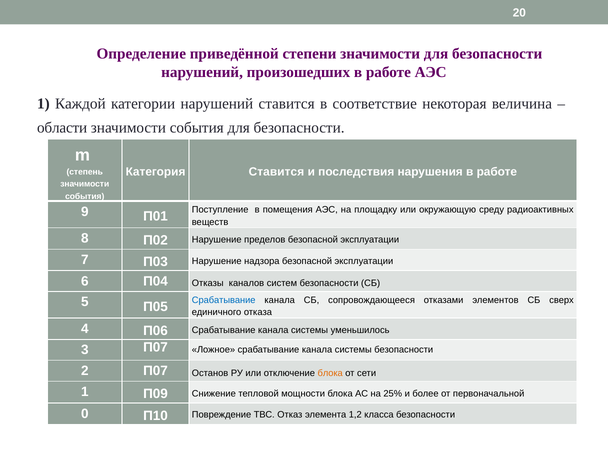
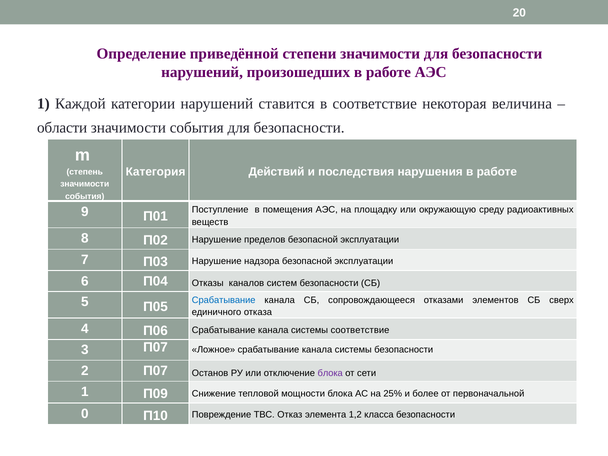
Категория Ставится: Ставится -> Действий
системы уменьшилось: уменьшилось -> соответствие
блока at (330, 373) colour: orange -> purple
